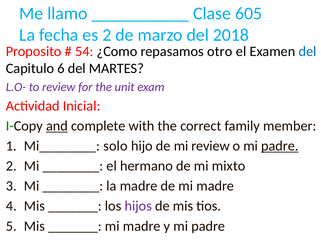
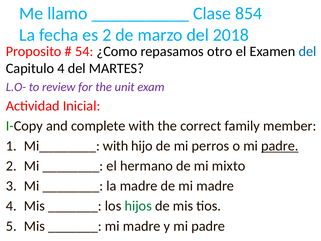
605: 605 -> 854
Capitulo 6: 6 -> 4
and underline: present -> none
Mi________ solo: solo -> with
mi review: review -> perros
hijos colour: purple -> green
